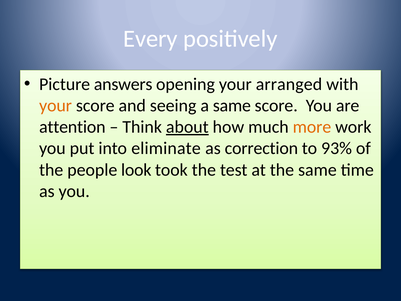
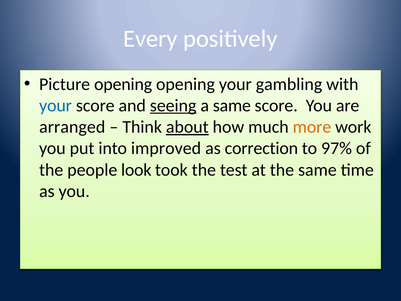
Picture answers: answers -> opening
arranged: arranged -> gambling
your at (56, 106) colour: orange -> blue
seeing underline: none -> present
attention: attention -> arranged
eliminate: eliminate -> improved
93%: 93% -> 97%
